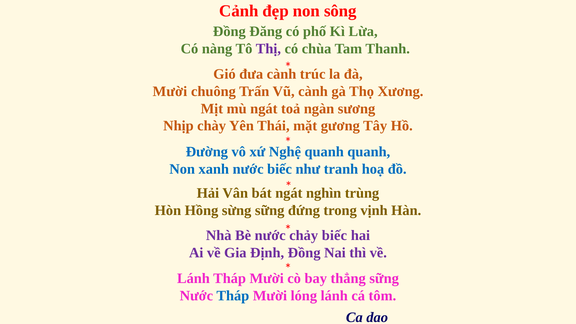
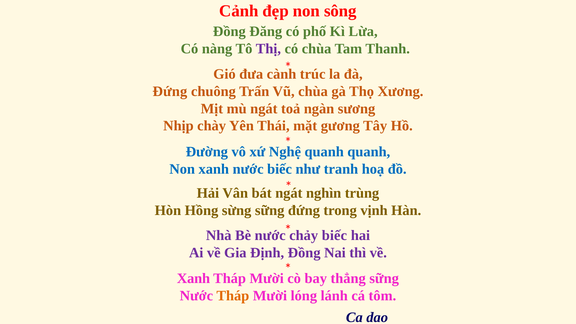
Mười at (170, 91): Mười -> Đứng
Vũ cành: cành -> chùa
Lánh at (193, 278): Lánh -> Xanh
Tháp at (233, 296) colour: blue -> orange
